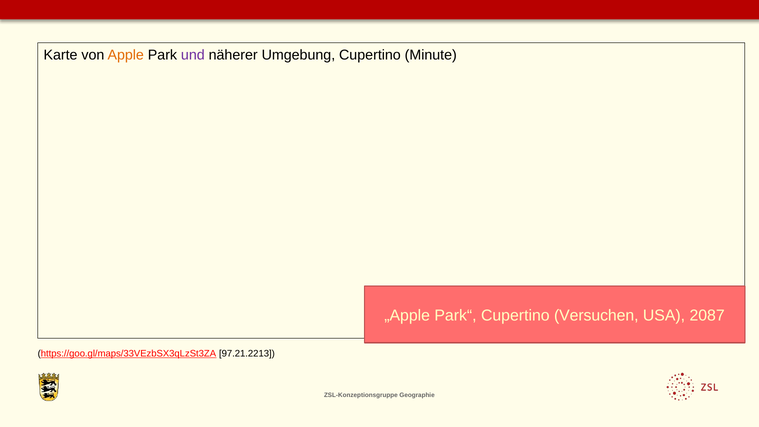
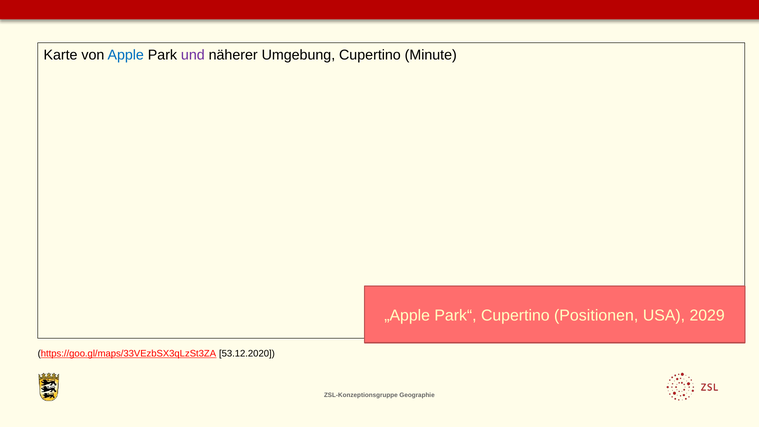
Apple colour: orange -> blue
Versuchen: Versuchen -> Positionen
2087: 2087 -> 2029
97.21.2213: 97.21.2213 -> 53.12.2020
